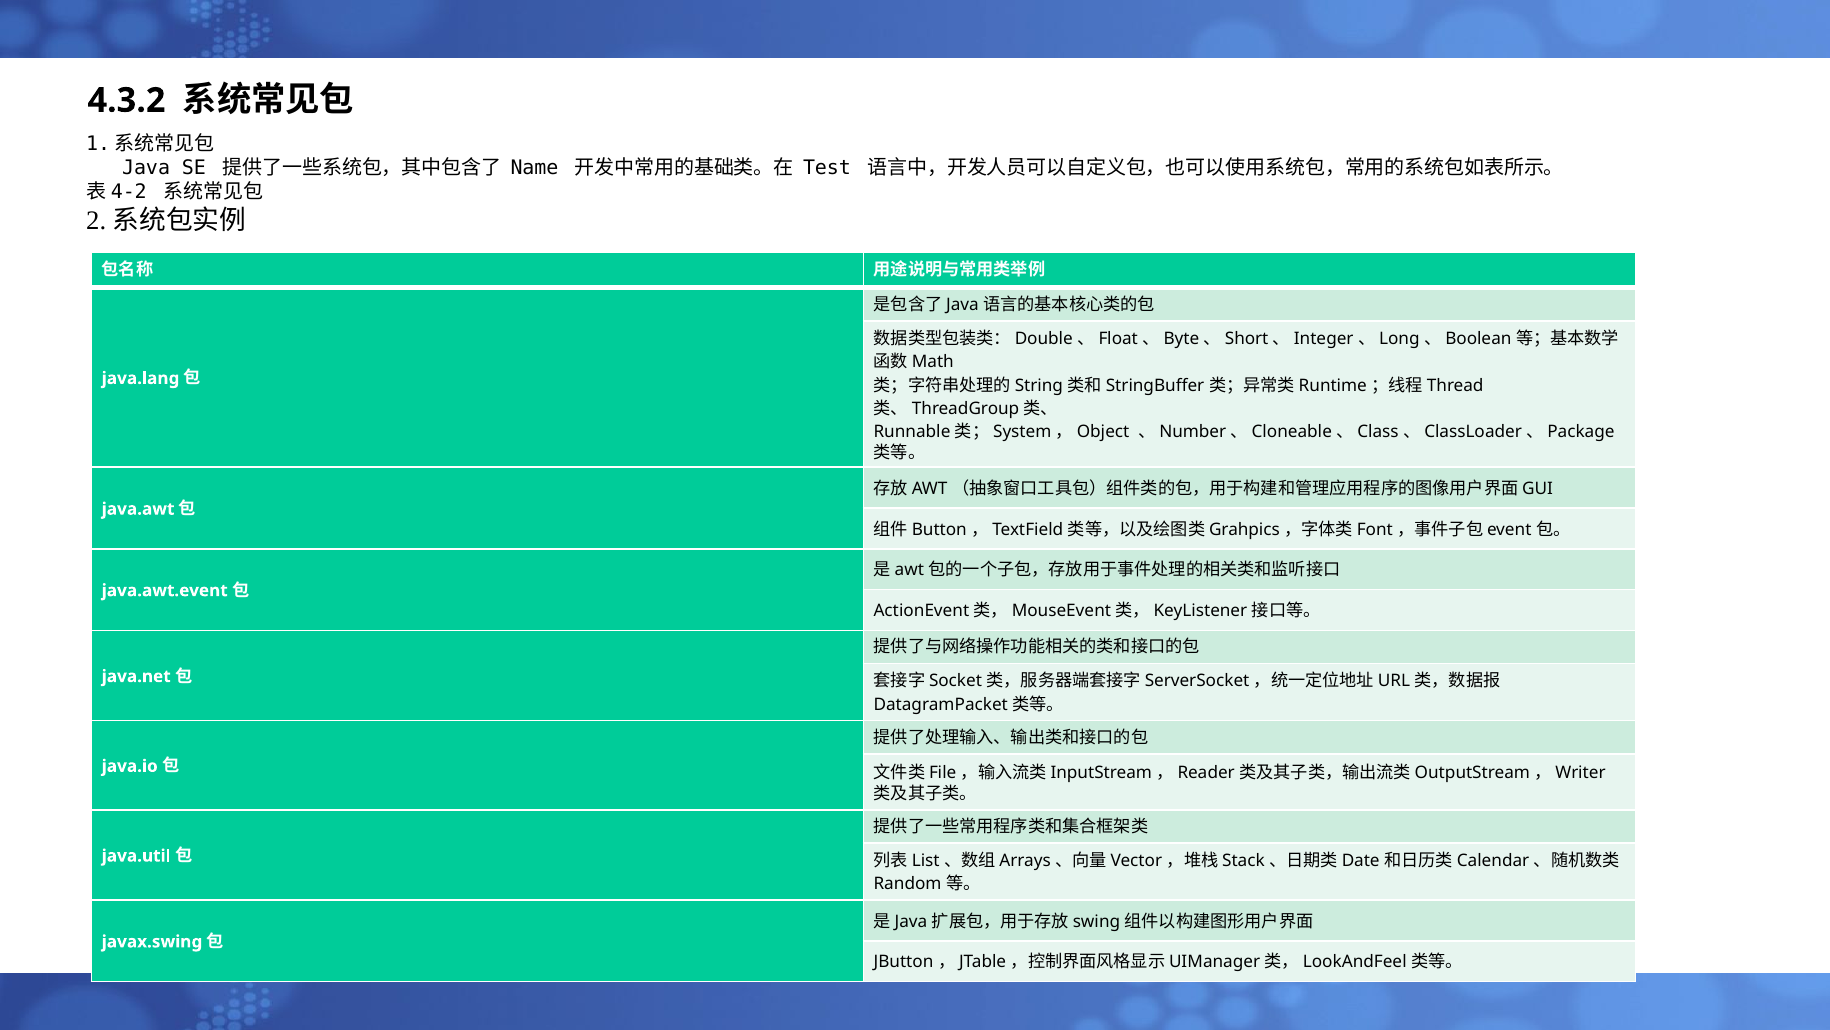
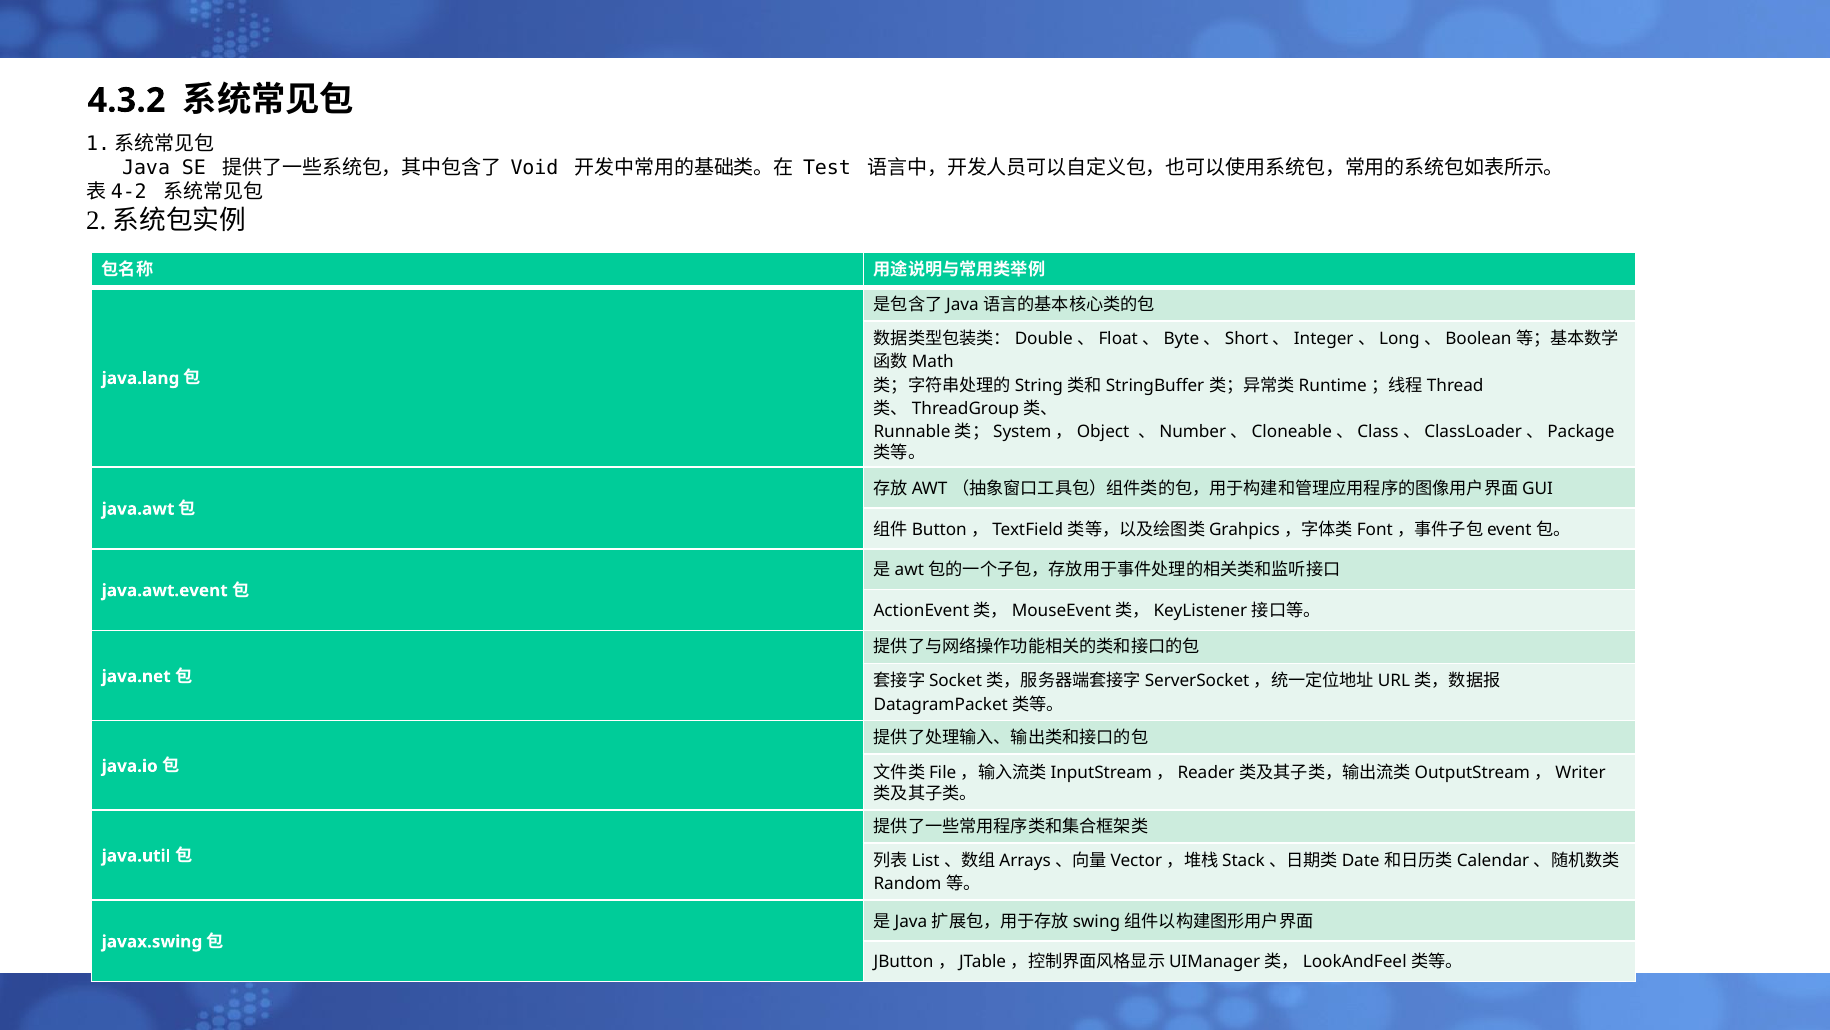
Name: Name -> Void
